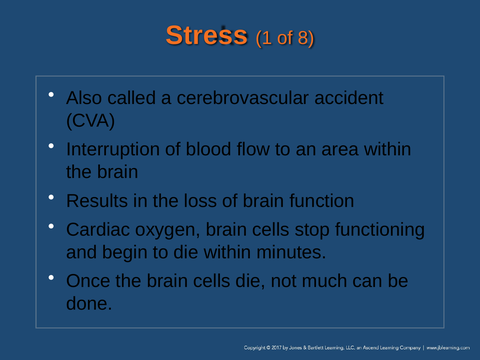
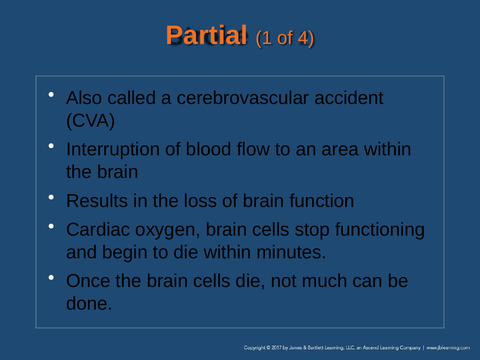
Stress: Stress -> Partial
8: 8 -> 4
